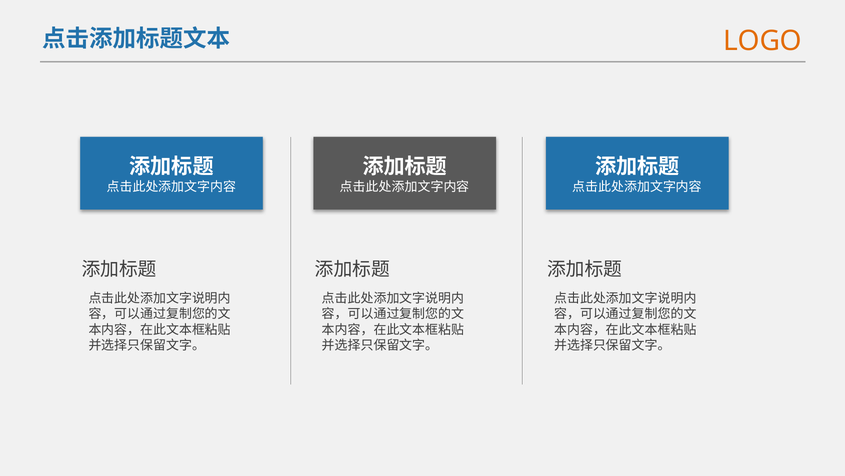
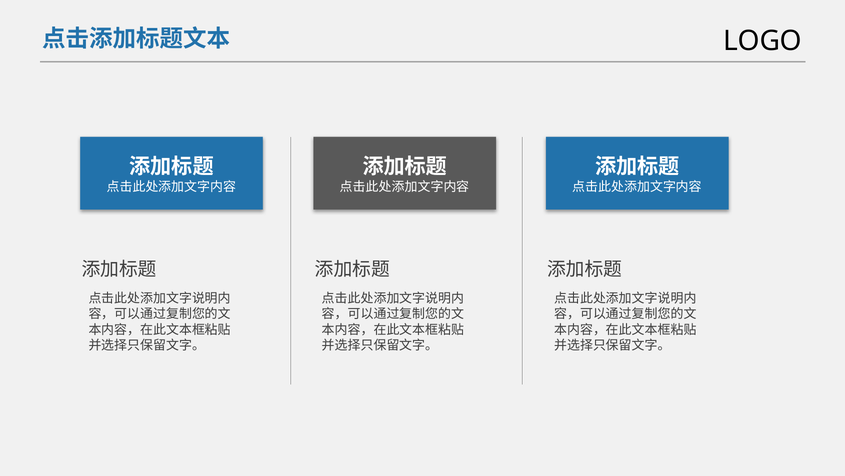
LOGO colour: orange -> black
